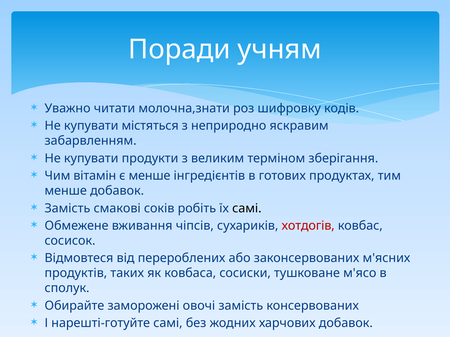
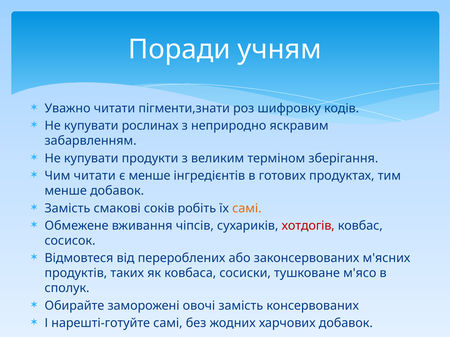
молочна,знати: молочна,знати -> пігменти,знати
містяться: містяться -> рослинах
Чим вітамін: вітамін -> читати
самі at (247, 209) colour: black -> orange
